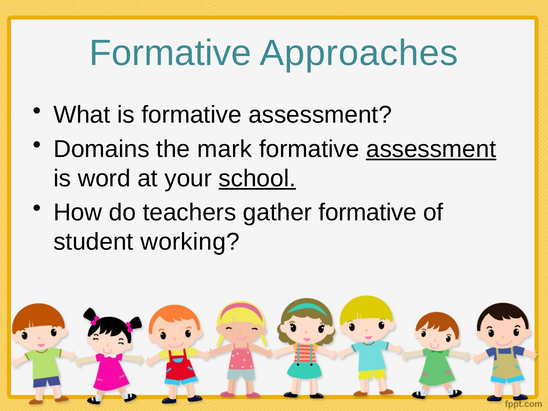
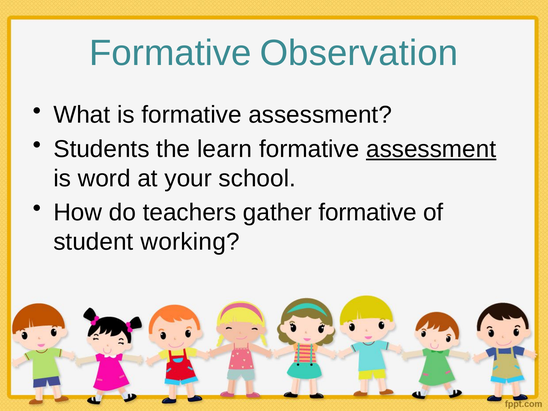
Approaches: Approaches -> Observation
Domains: Domains -> Students
mark: mark -> learn
school underline: present -> none
